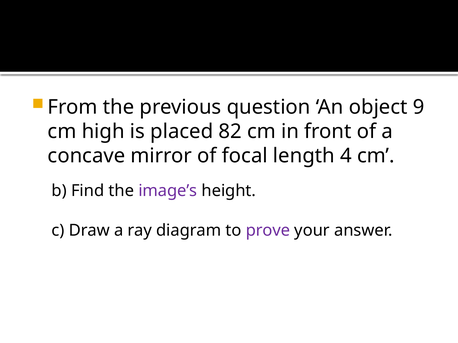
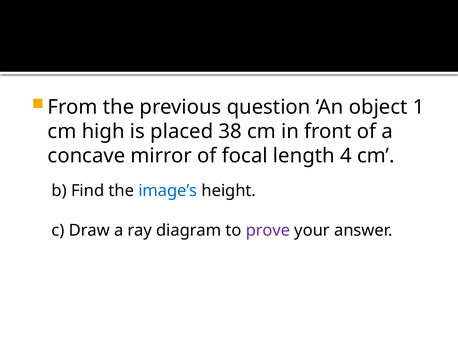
9: 9 -> 1
82: 82 -> 38
image’s colour: purple -> blue
